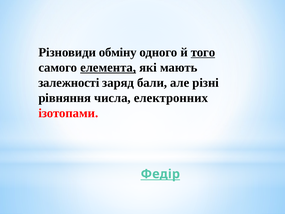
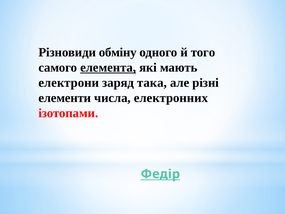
того underline: present -> none
залежності: залежності -> електрони
бали: бали -> така
рівняння: рівняння -> елементи
